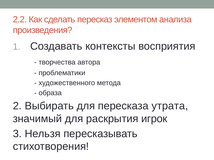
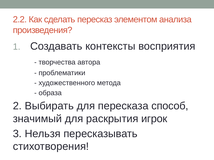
утрата: утрата -> способ
